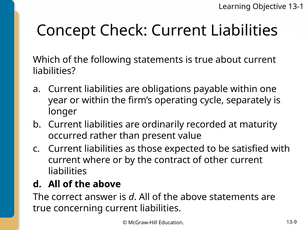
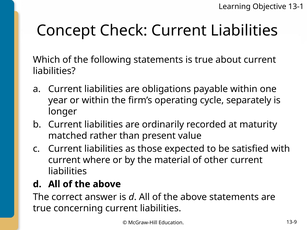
occurred: occurred -> matched
contract: contract -> material
